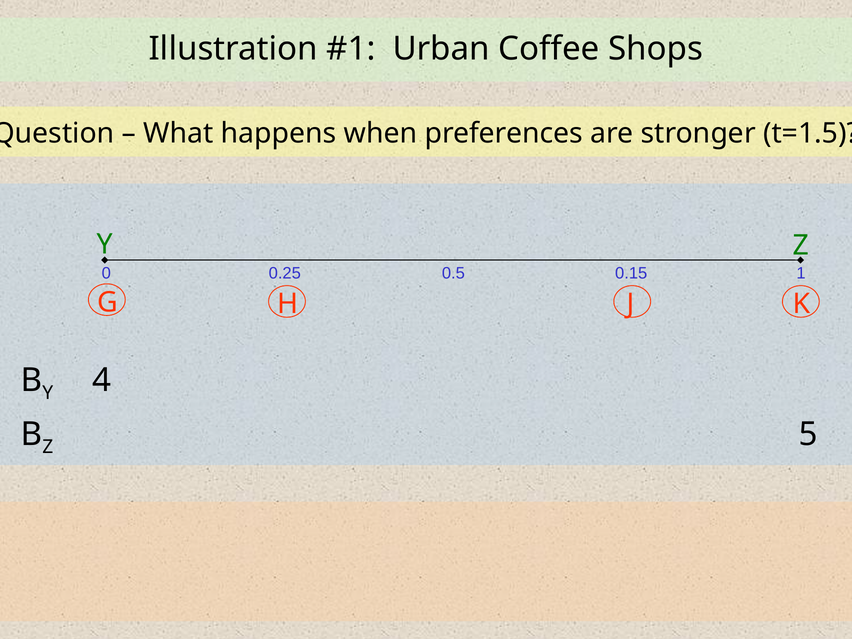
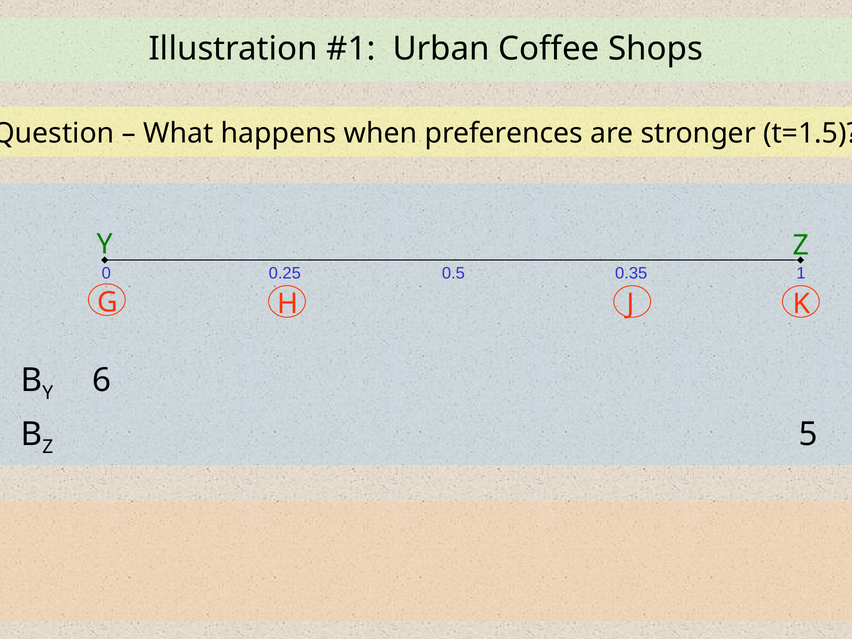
0.15: 0.15 -> 0.35
4: 4 -> 6
